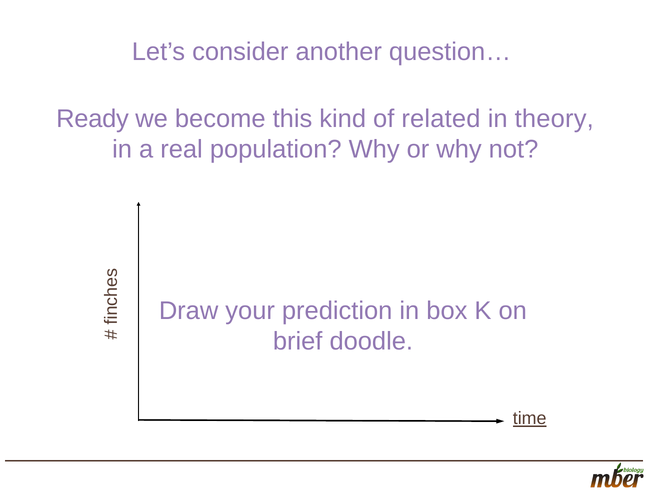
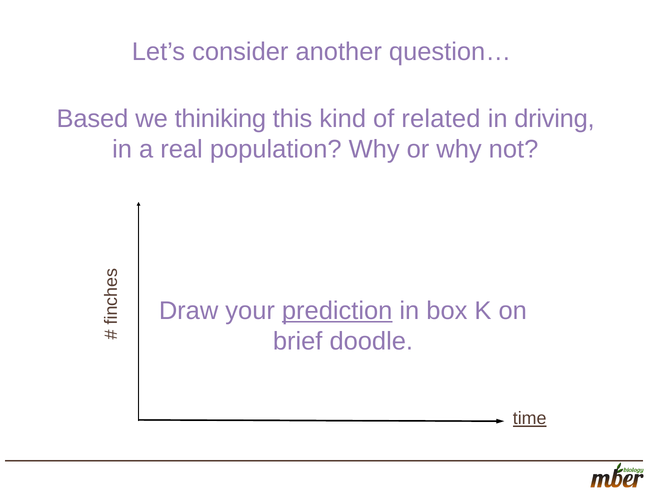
Ready: Ready -> Based
become: become -> thiniking
theory: theory -> driving
prediction underline: none -> present
